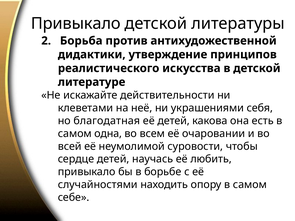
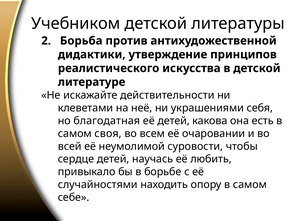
Привыкало at (76, 23): Привыкало -> Учебником
одна: одна -> своя
